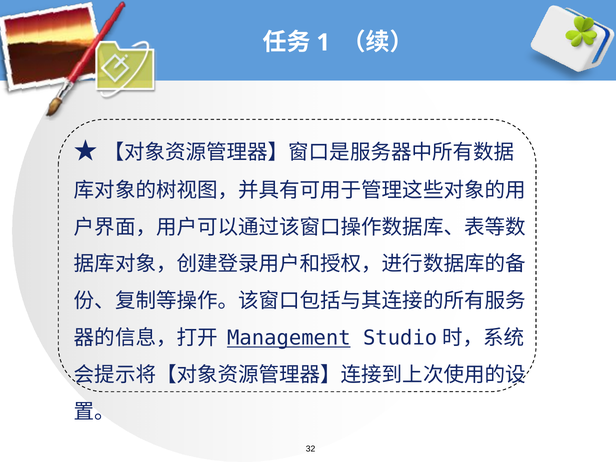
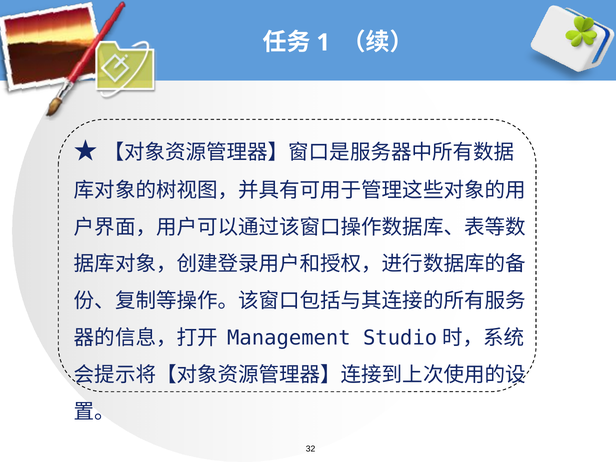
Management underline: present -> none
